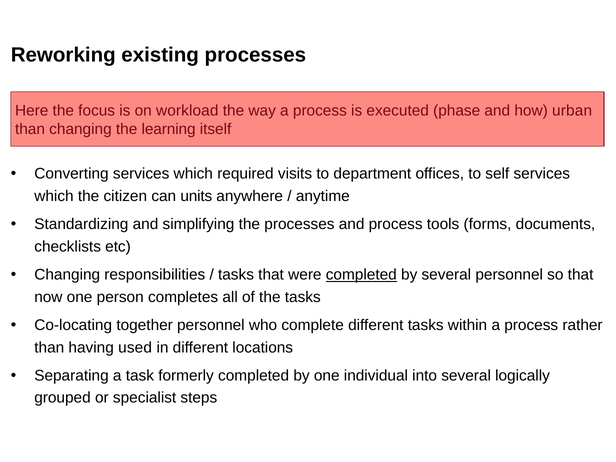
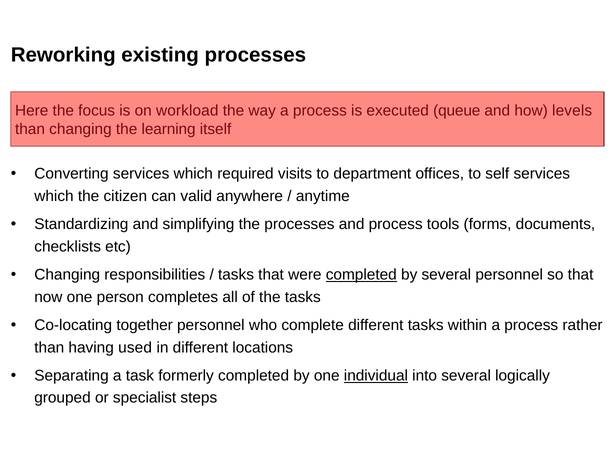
phase: phase -> queue
urban: urban -> levels
units: units -> valid
individual underline: none -> present
